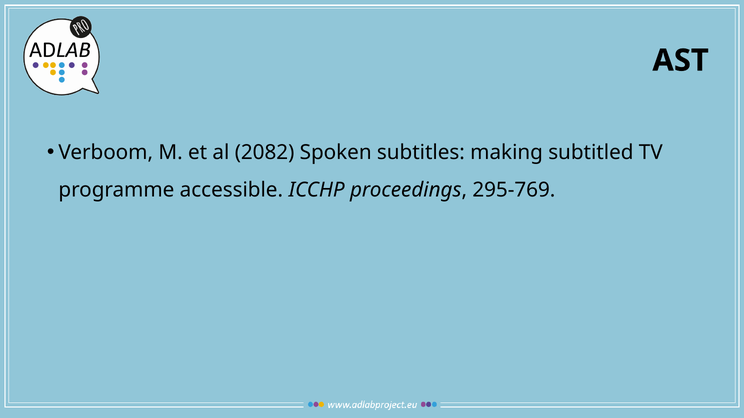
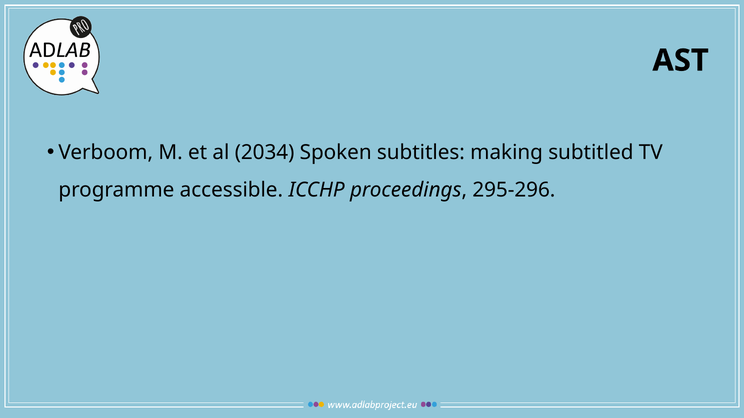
2082: 2082 -> 2034
295-769: 295-769 -> 295-296
